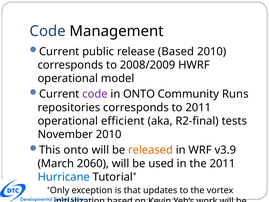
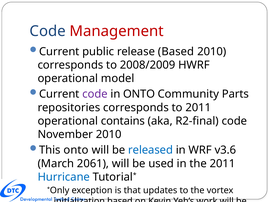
Management colour: black -> red
Runs: Runs -> Parts
efficient: efficient -> contains
R2-final tests: tests -> code
released colour: orange -> blue
v3.9: v3.9 -> v3.6
2060: 2060 -> 2061
